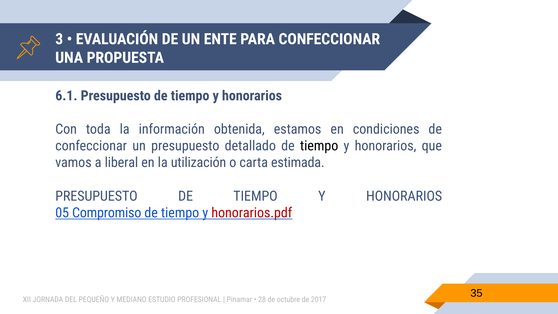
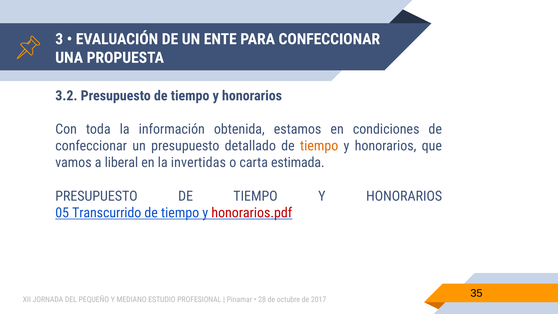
6.1: 6.1 -> 3.2
tiempo at (319, 146) colour: black -> orange
utilización: utilización -> invertidas
Compromiso: Compromiso -> Transcurrido
